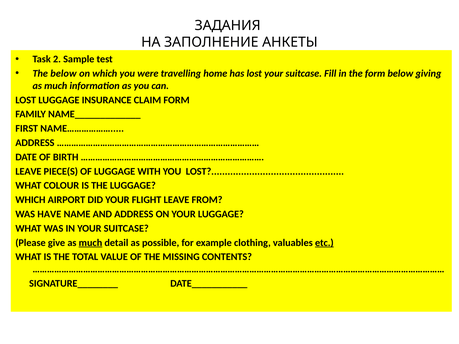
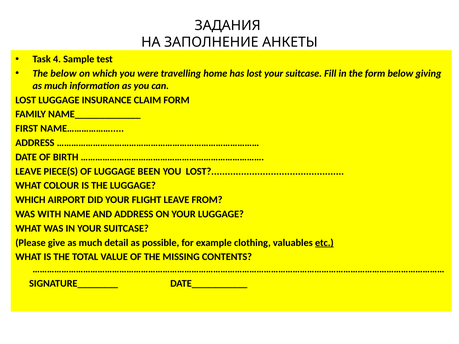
2: 2 -> 4
WITH: WITH -> BEEN
HAVE: HAVE -> WITH
much at (90, 243) underline: present -> none
